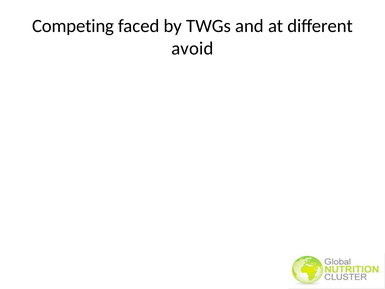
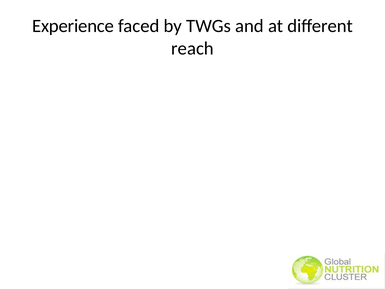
Competing: Competing -> Experience
avoid: avoid -> reach
